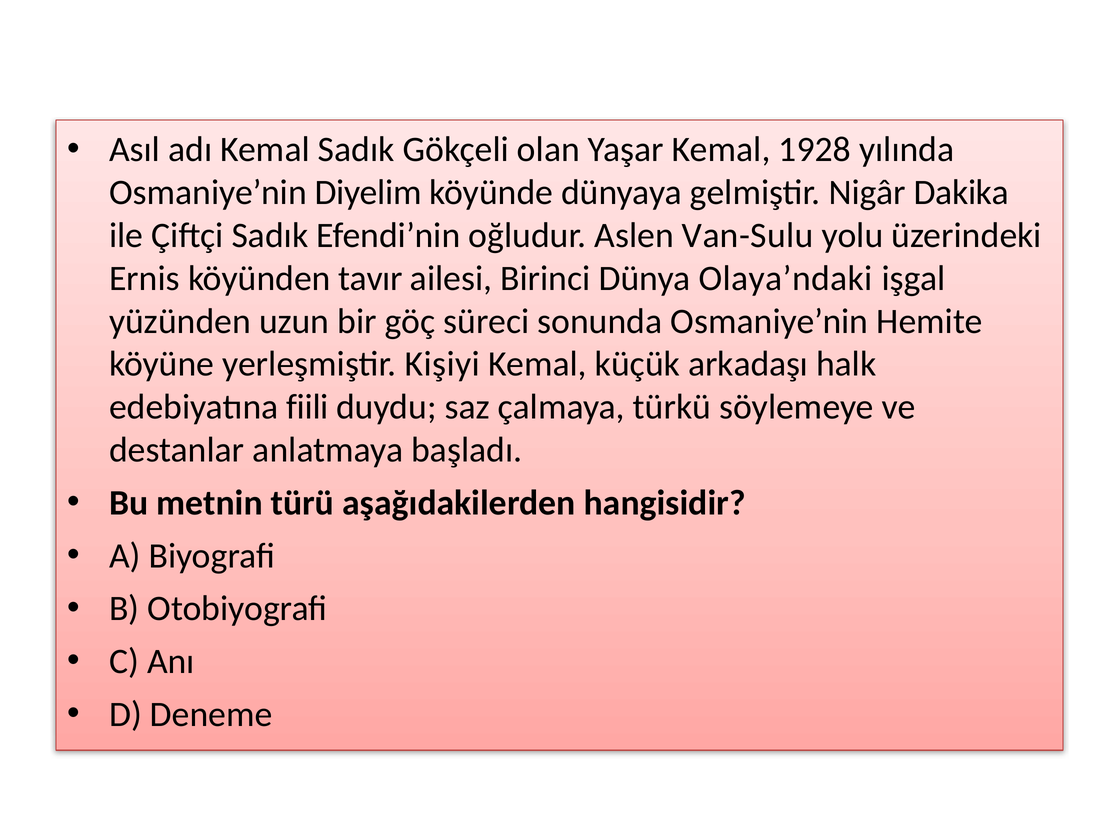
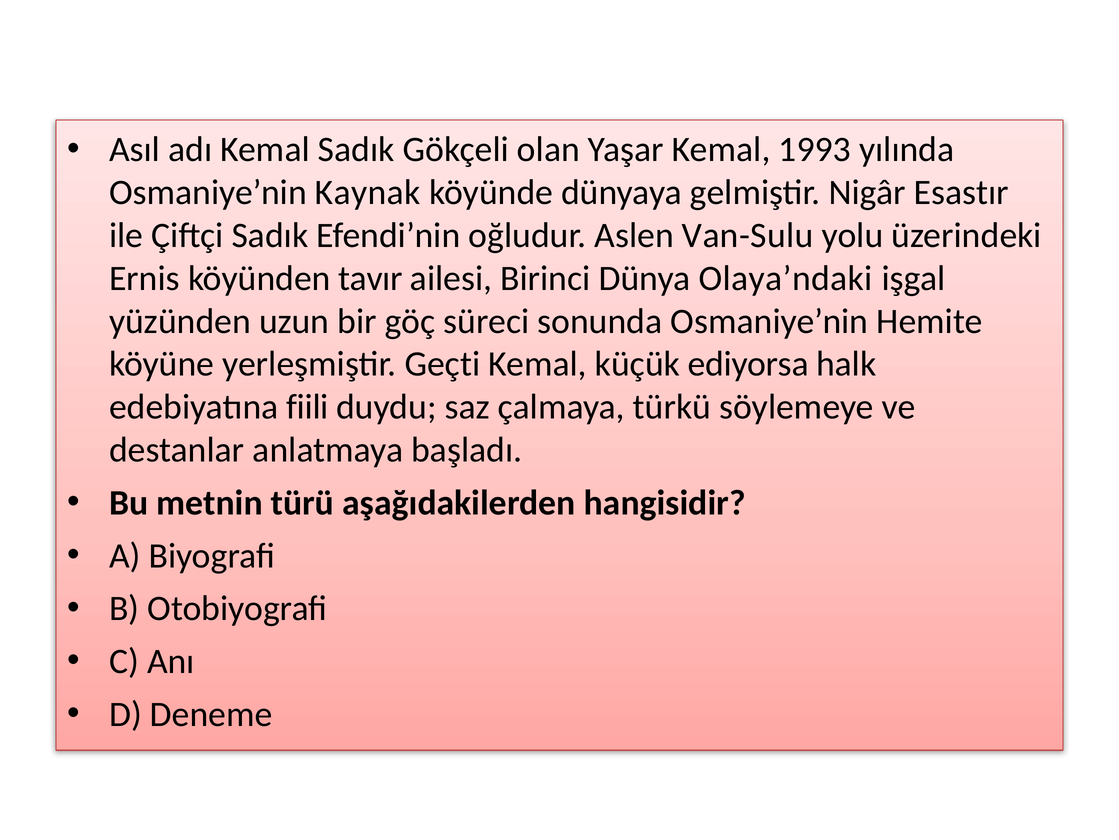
1928: 1928 -> 1993
Diyelim: Diyelim -> Kaynak
Dakika: Dakika -> Esastır
Kişiyi: Kişiyi -> Geçti
arkadaşı: arkadaşı -> ediyorsa
